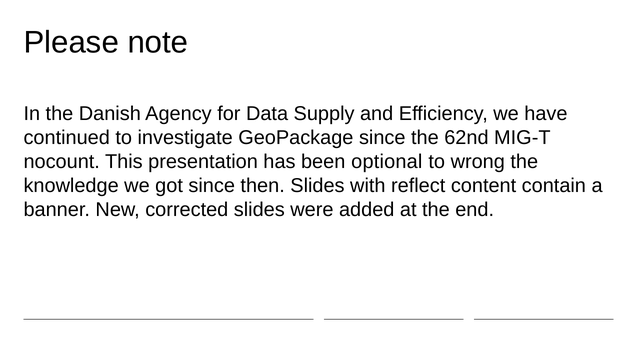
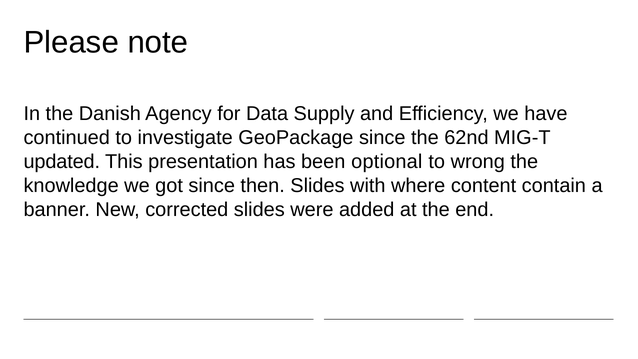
nocount: nocount -> updated
reflect: reflect -> where
